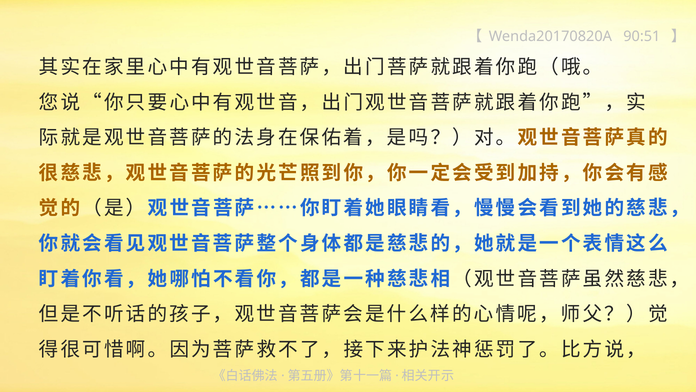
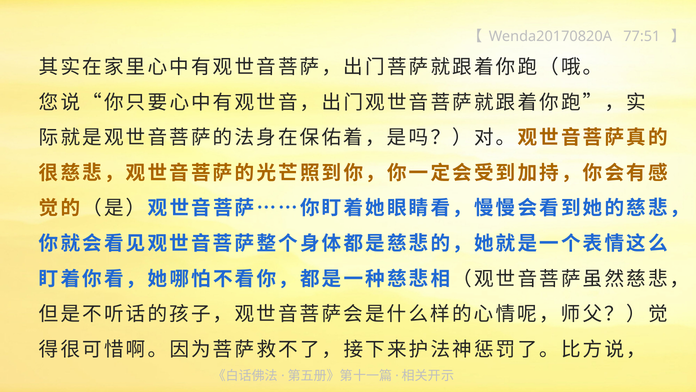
90:51: 90:51 -> 77:51
